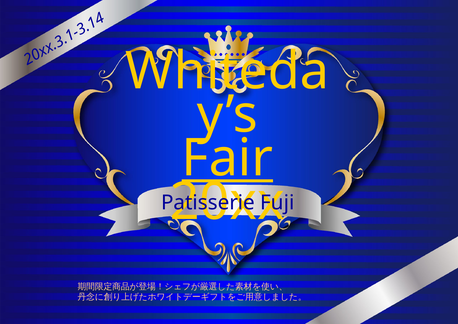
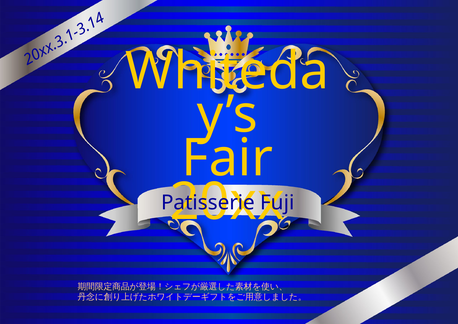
Fair underline: present -> none
